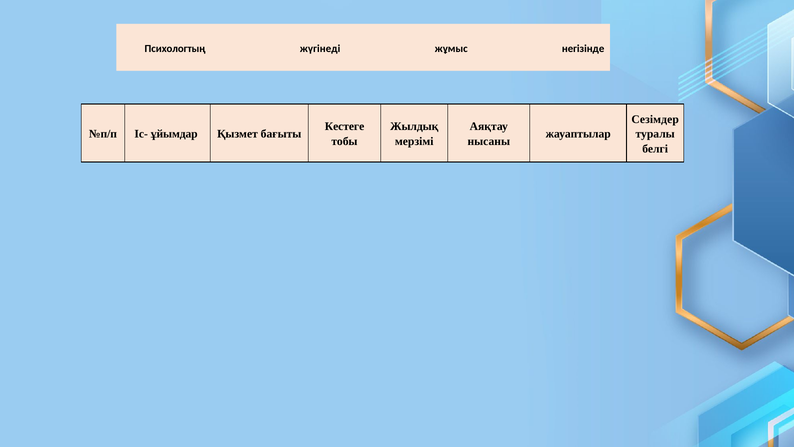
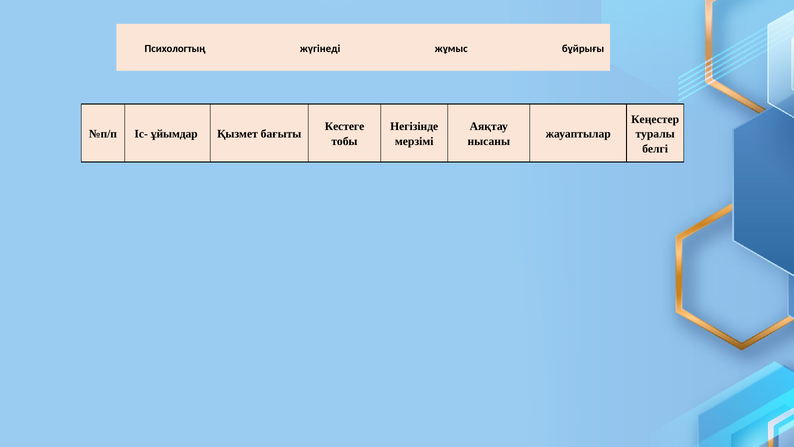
негізінде: негізінде -> бұйрығы
Сезімдер: Сезімдер -> Кеңестер
Жылдық: Жылдық -> Негізінде
